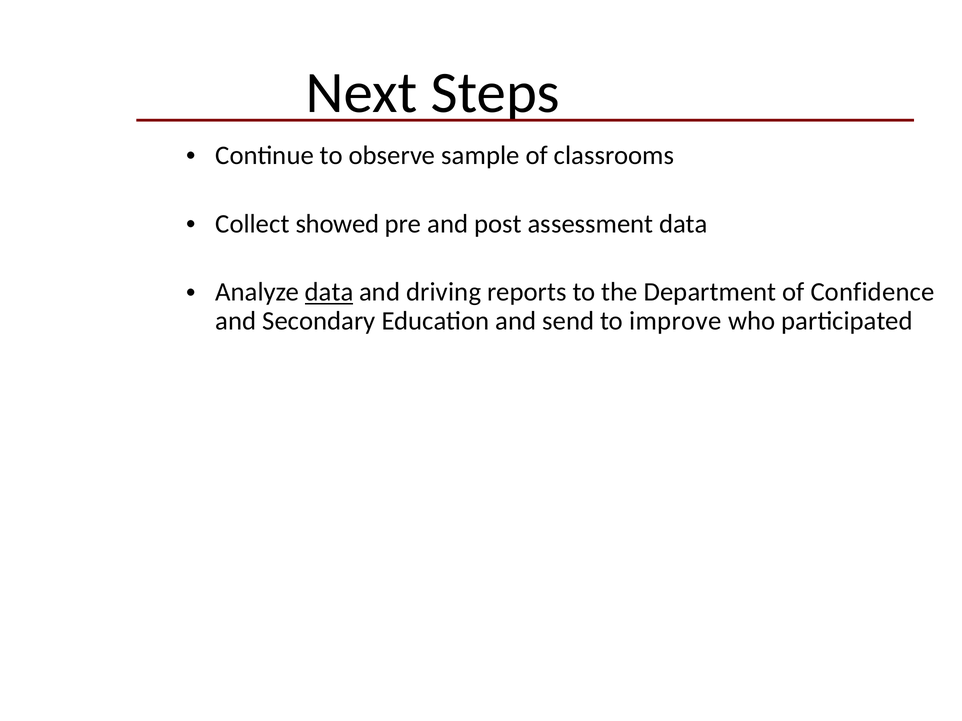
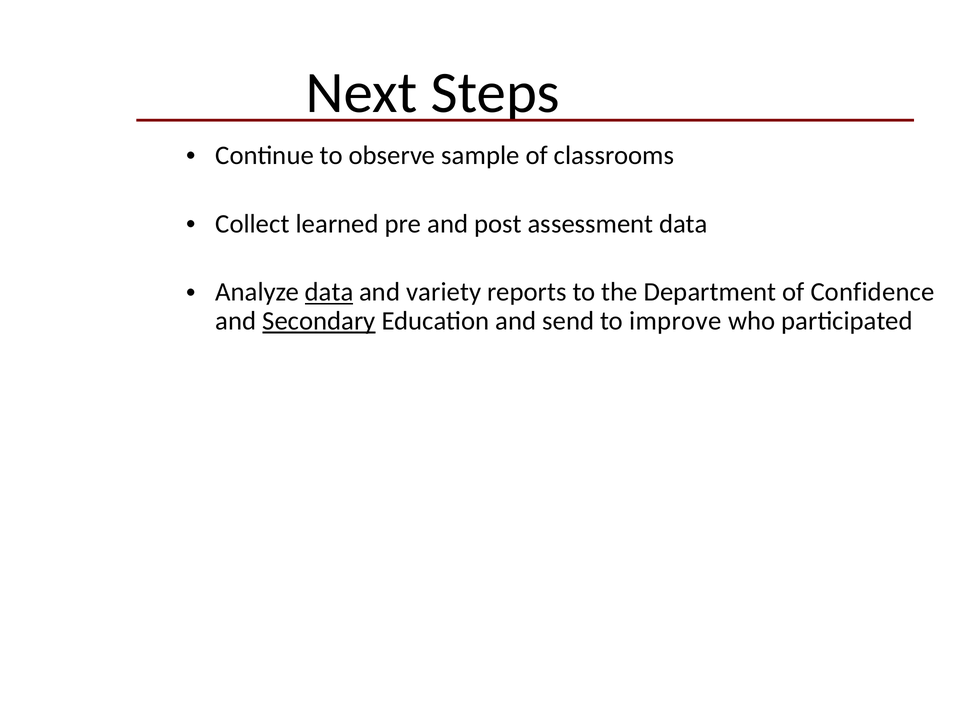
showed: showed -> learned
driving: driving -> variety
Secondary underline: none -> present
